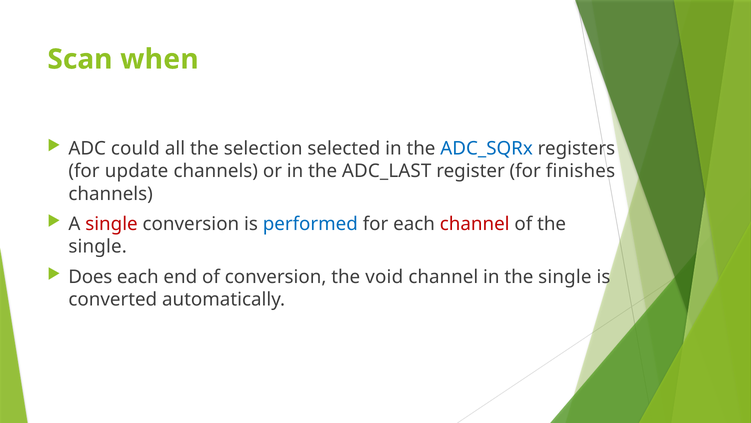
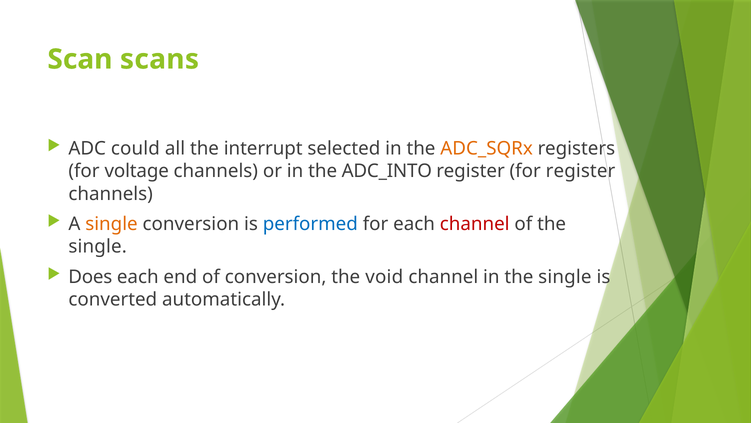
when: when -> scans
selection: selection -> interrupt
ADC_SQRx colour: blue -> orange
update: update -> voltage
ADC_LAST: ADC_LAST -> ADC_INTO
for finishes: finishes -> register
single at (111, 224) colour: red -> orange
